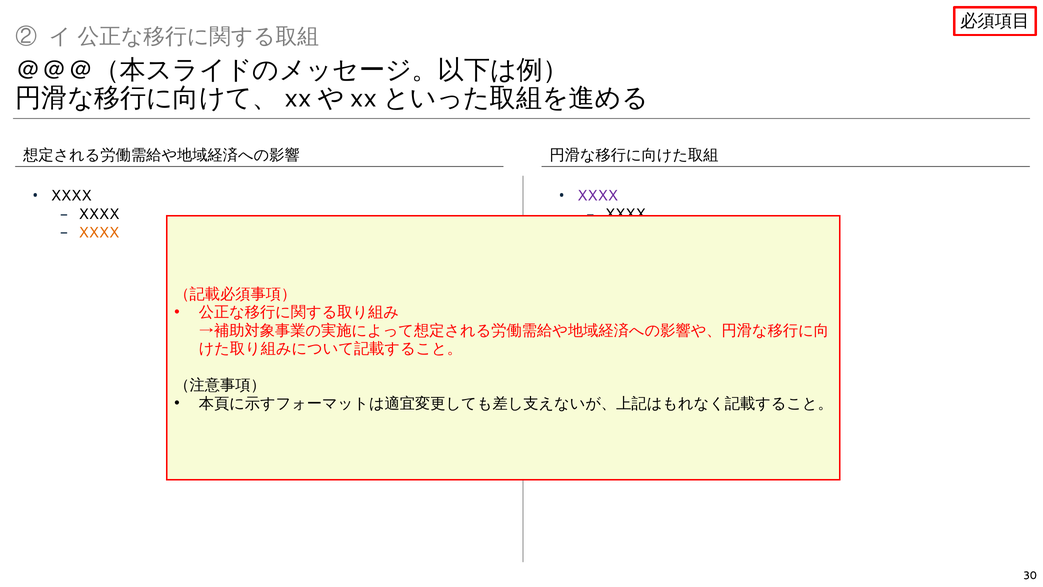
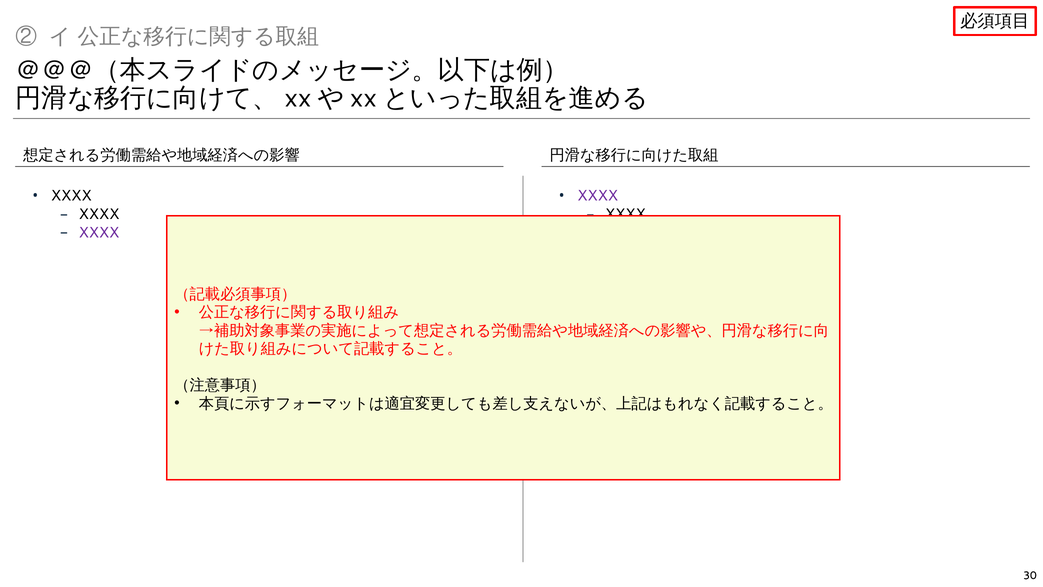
XXXX at (99, 232) colour: orange -> purple
